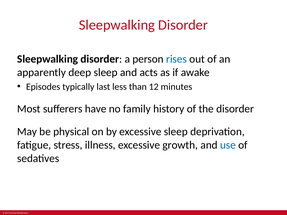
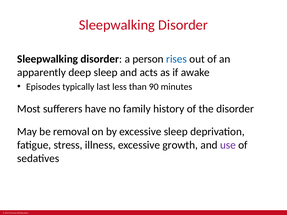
12: 12 -> 90
physical: physical -> removal
use colour: blue -> purple
